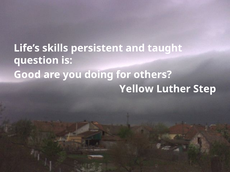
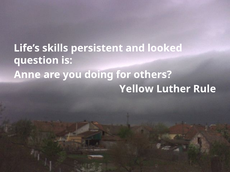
taught: taught -> looked
Good: Good -> Anne
Step: Step -> Rule
